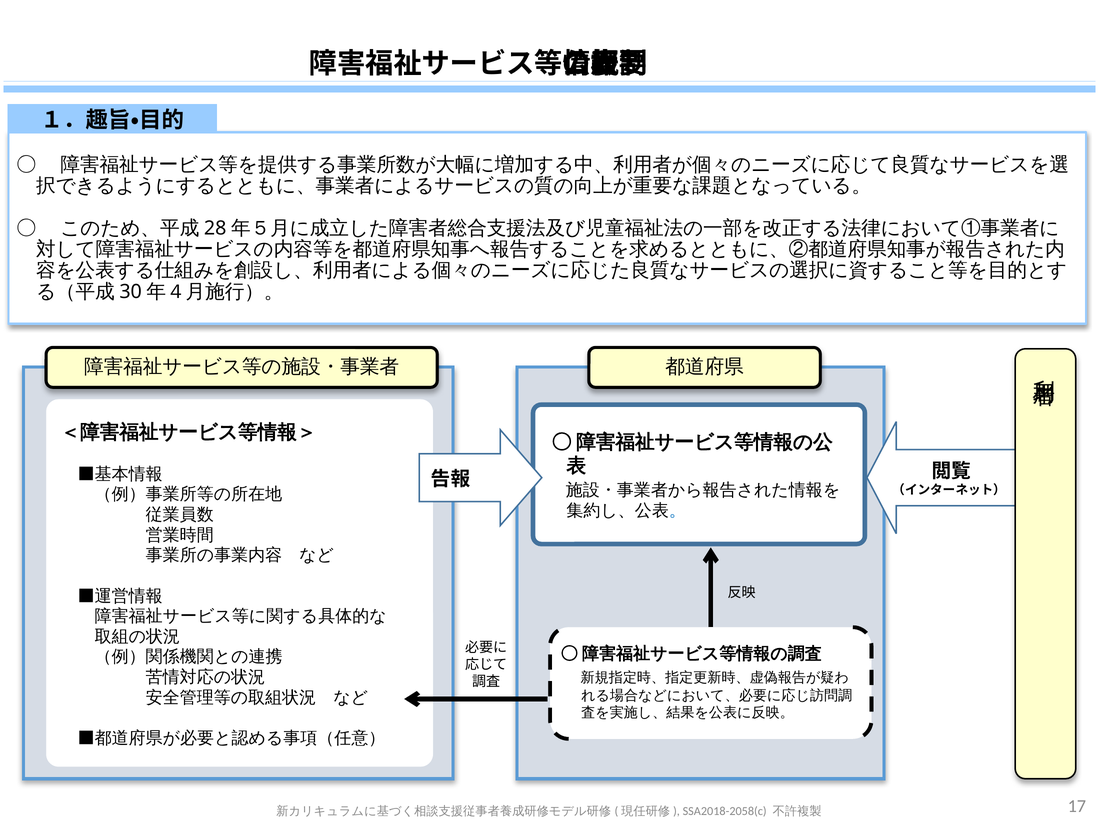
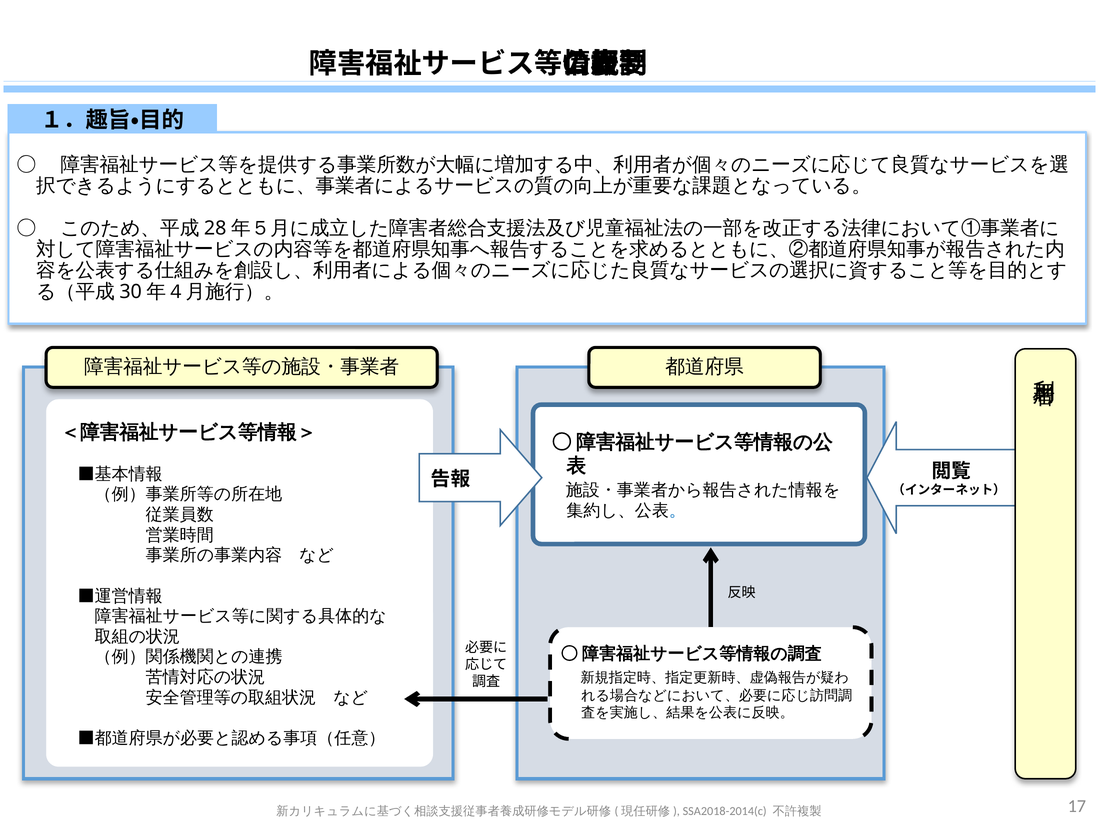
SSA2018-2058(c: SSA2018-2058(c -> SSA2018-2014(c
